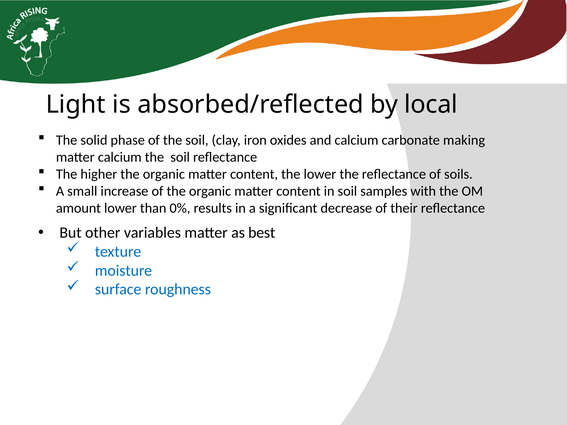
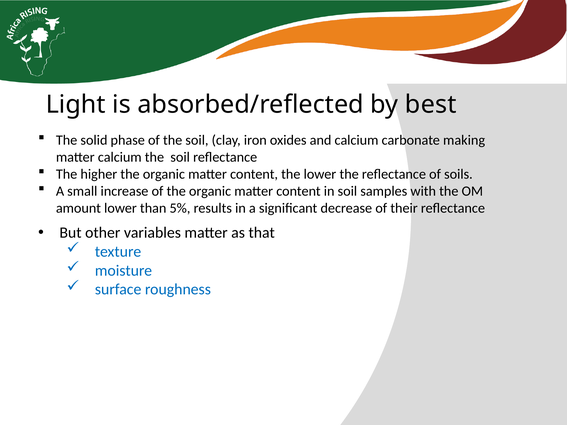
local: local -> best
0%: 0% -> 5%
best: best -> that
